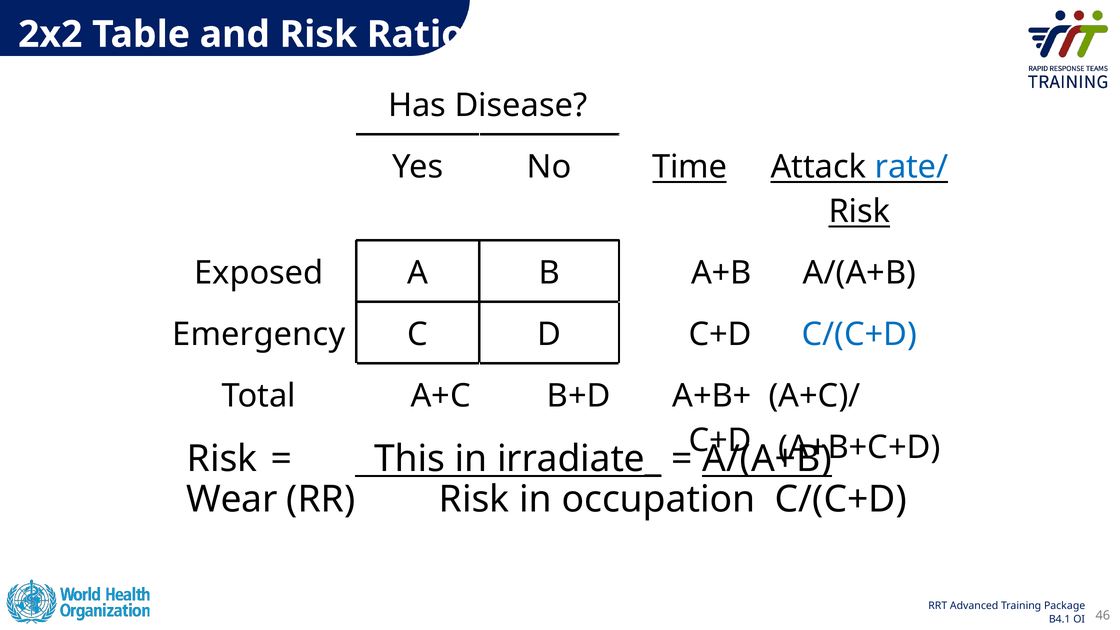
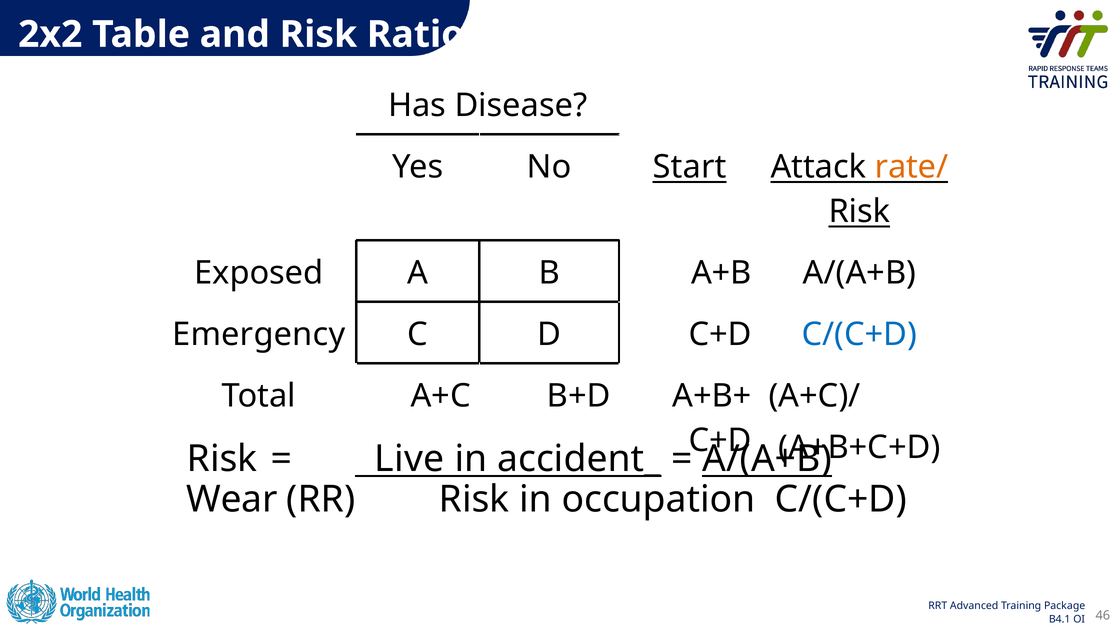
Time: Time -> Start
rate/ colour: blue -> orange
This: This -> Live
irradiate_: irradiate_ -> accident_
